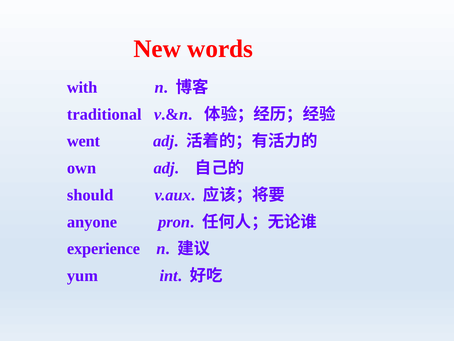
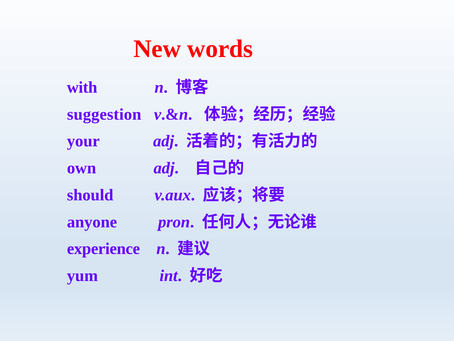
traditional: traditional -> suggestion
went: went -> your
